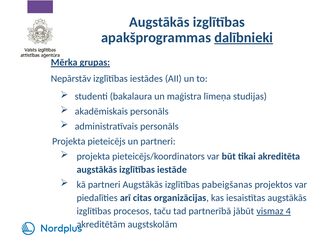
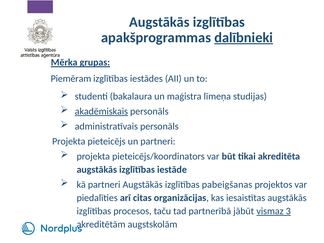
Nepārstāv: Nepārstāv -> Piemēram
akadēmiskais underline: none -> present
4: 4 -> 3
